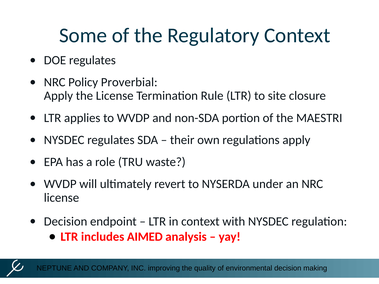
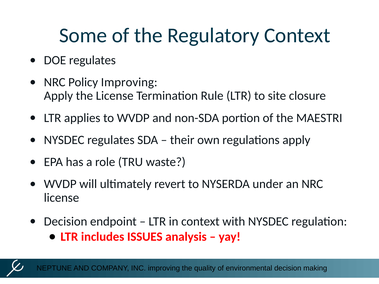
Policy Proverbial: Proverbial -> Improving
AIMED: AIMED -> ISSUES
